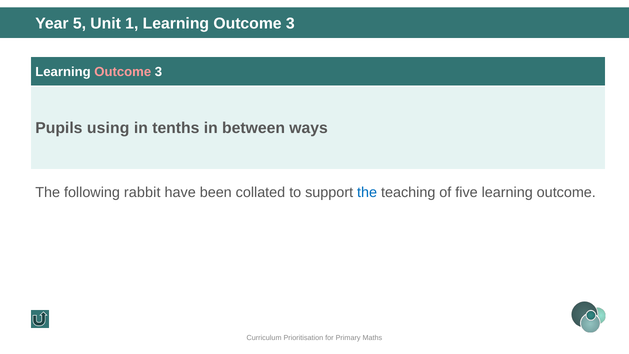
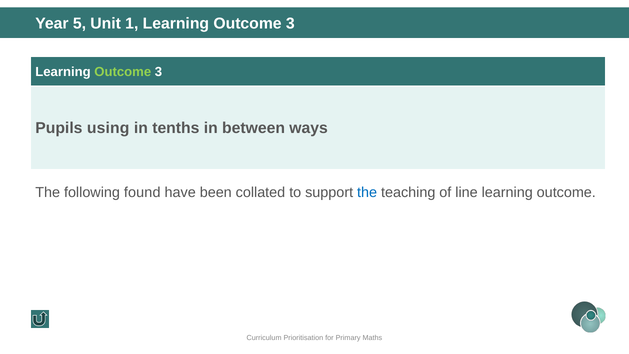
Outcome at (123, 72) colour: pink -> light green
rabbit: rabbit -> found
five: five -> line
